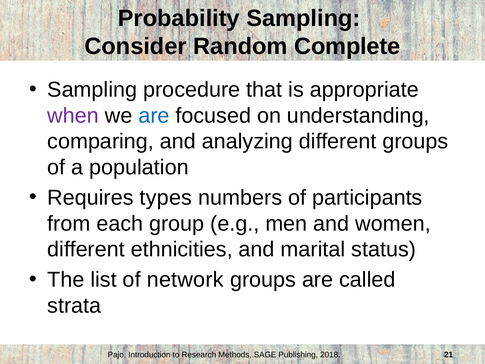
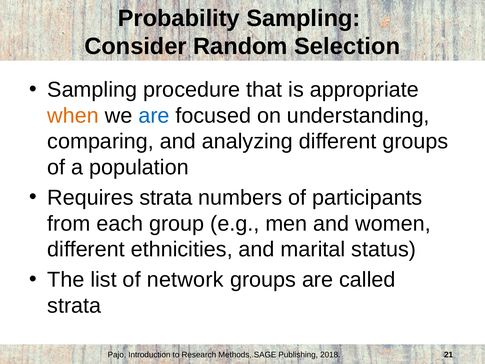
Complete: Complete -> Selection
when colour: purple -> orange
Requires types: types -> strata
